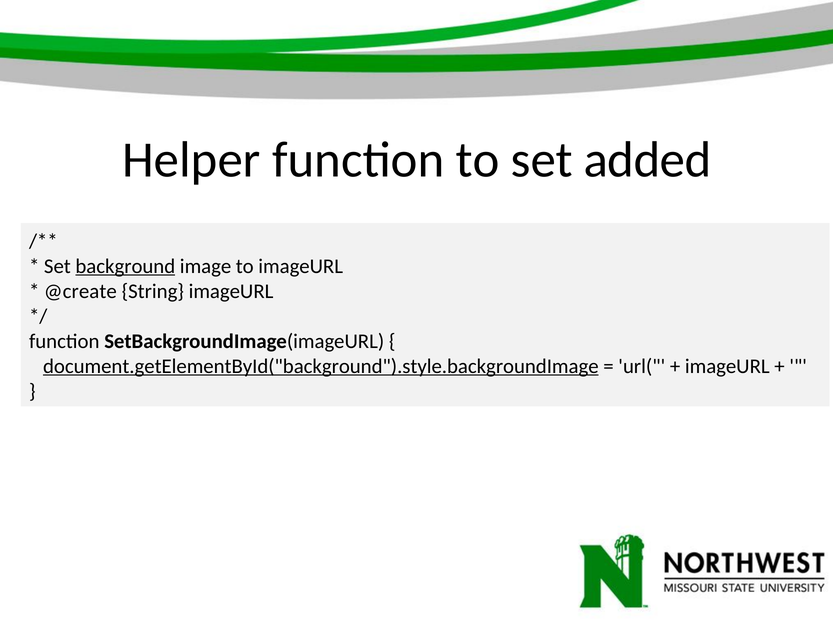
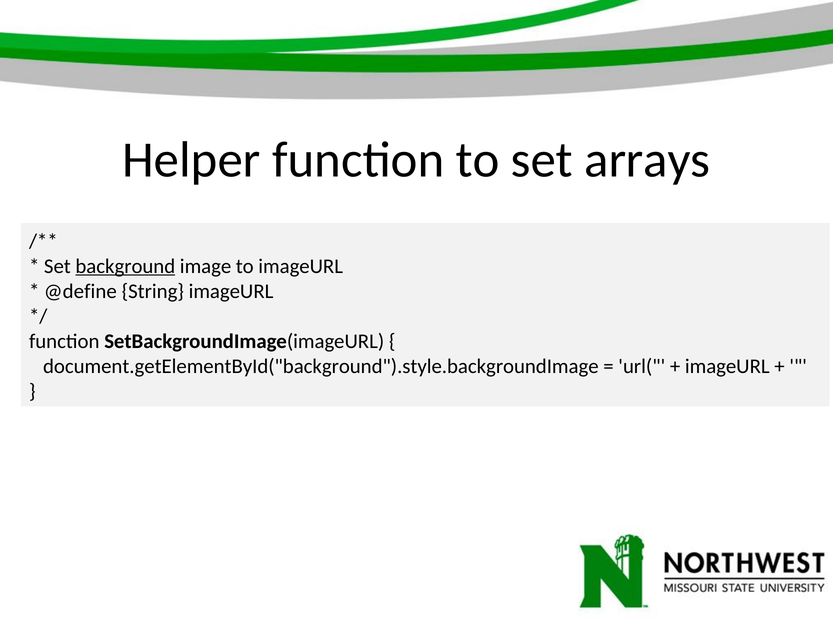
added: added -> arrays
@create: @create -> @define
document.getElementById("background").style.backgroundImage underline: present -> none
